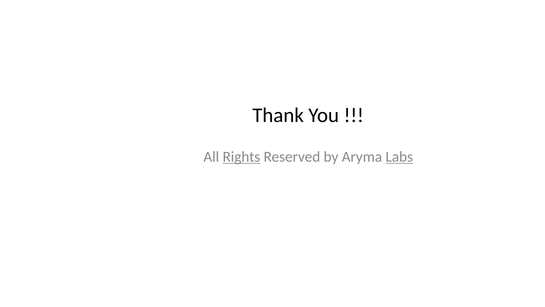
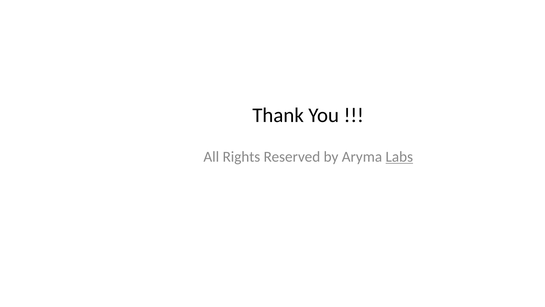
Rights underline: present -> none
